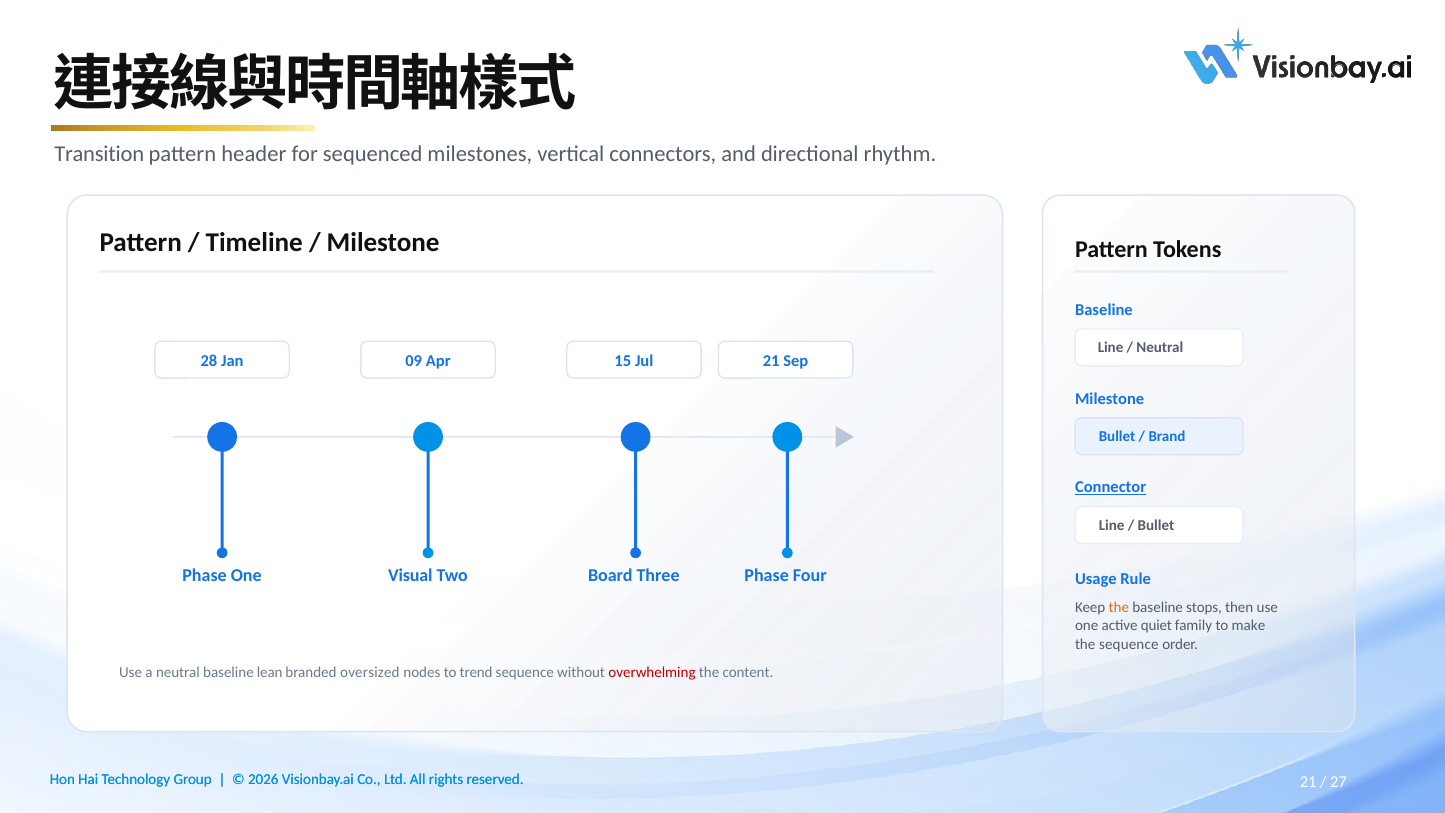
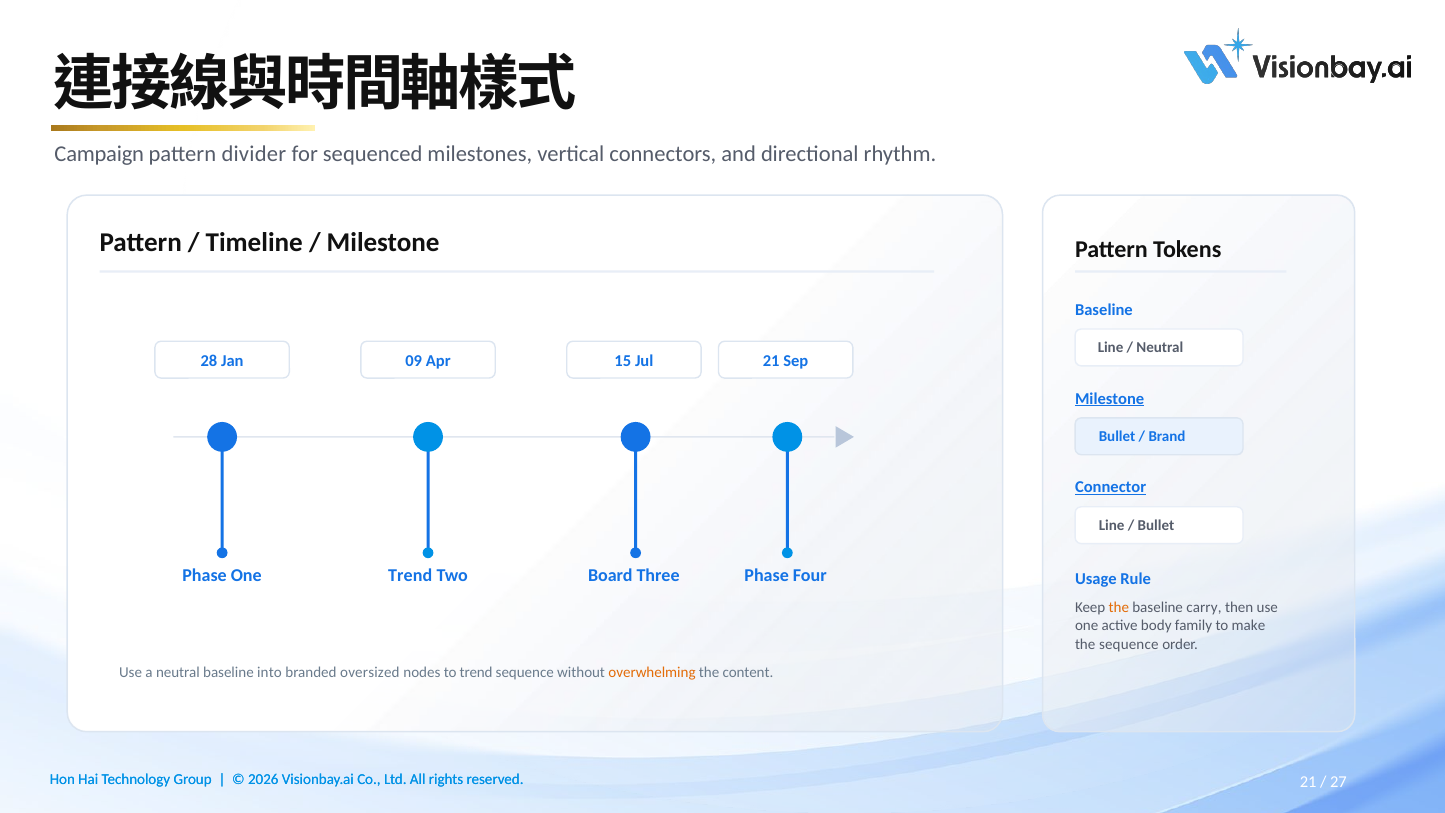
Transition: Transition -> Campaign
header: header -> divider
Milestone at (1110, 399) underline: none -> present
Visual at (410, 575): Visual -> Trend
stops: stops -> carry
quiet: quiet -> body
lean: lean -> into
overwhelming colour: red -> orange
